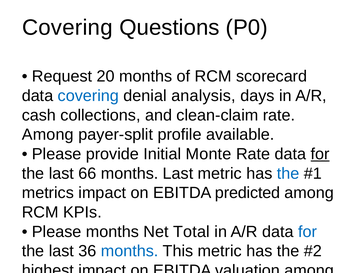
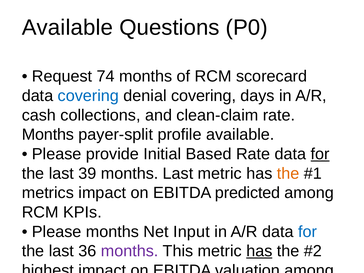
Covering at (67, 28): Covering -> Available
20: 20 -> 74
denial analysis: analysis -> covering
Among at (48, 135): Among -> Months
Monte: Monte -> Based
66: 66 -> 39
the at (288, 173) colour: blue -> orange
Total: Total -> Input
months at (130, 251) colour: blue -> purple
has at (259, 251) underline: none -> present
